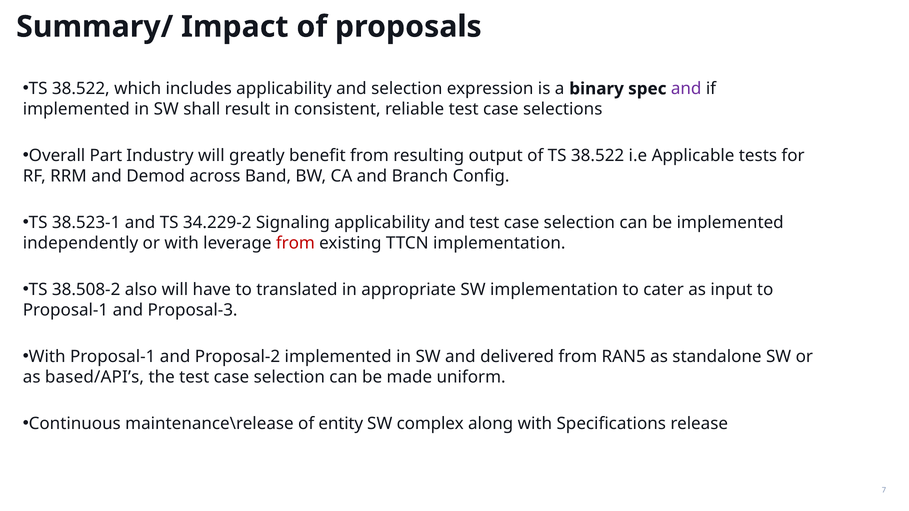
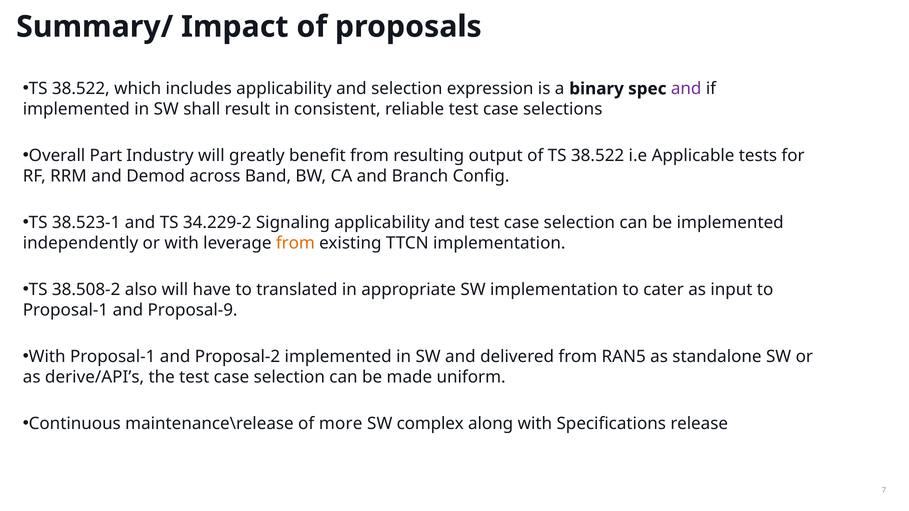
from at (295, 243) colour: red -> orange
Proposal-3: Proposal-3 -> Proposal-9
based/API’s: based/API’s -> derive/API’s
entity: entity -> more
